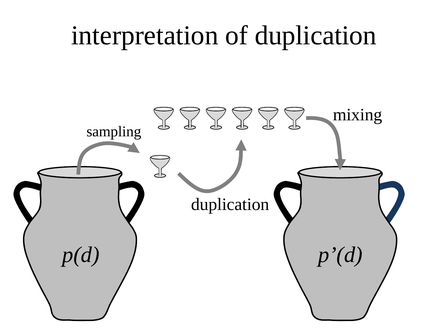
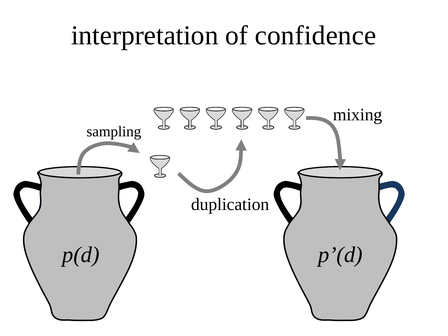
of duplication: duplication -> confidence
